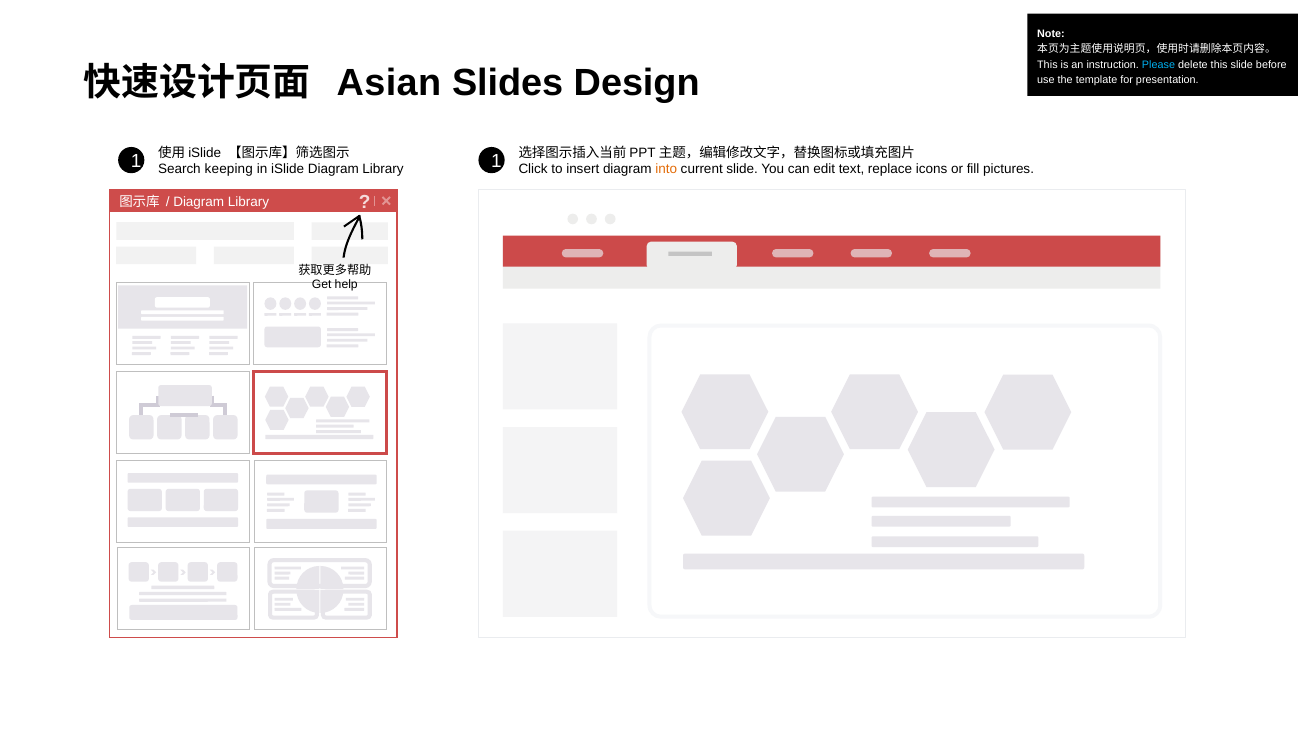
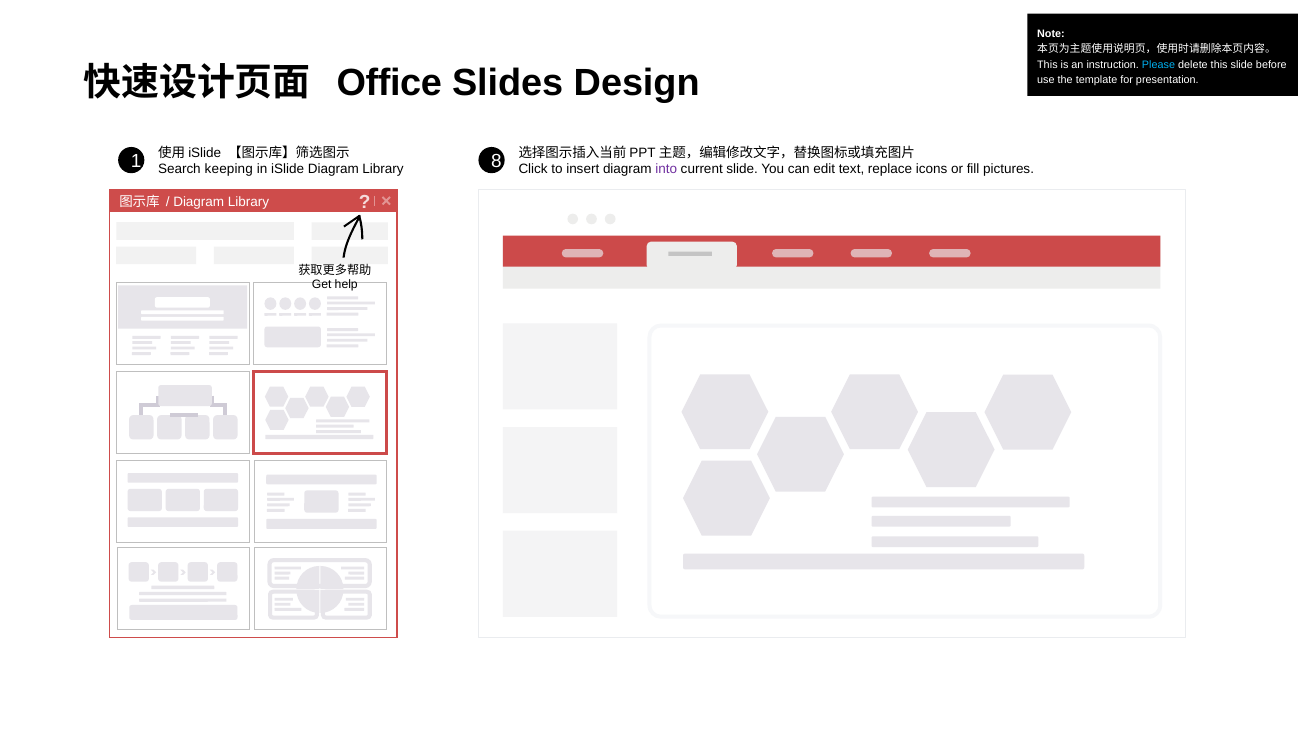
Asian: Asian -> Office
1 1: 1 -> 8
into colour: orange -> purple
